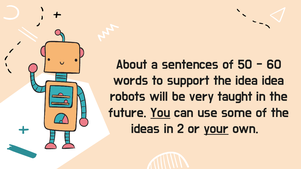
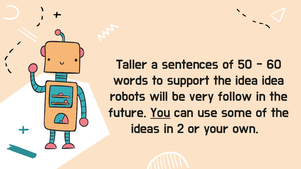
About: About -> Taller
taught: taught -> follow
your underline: present -> none
